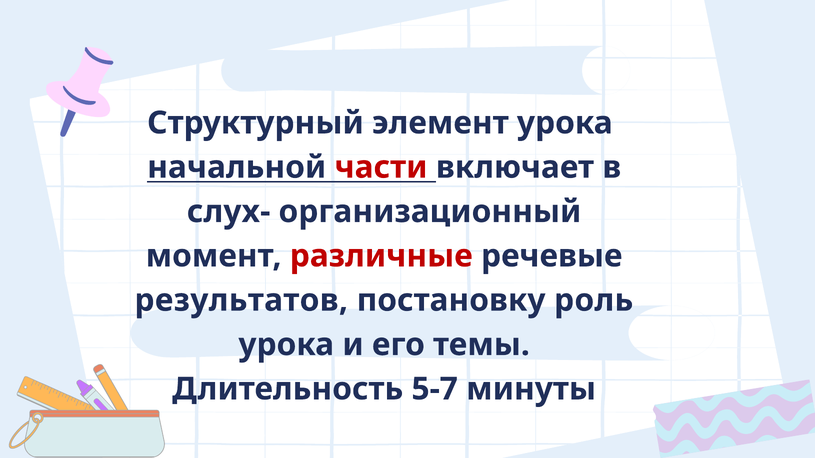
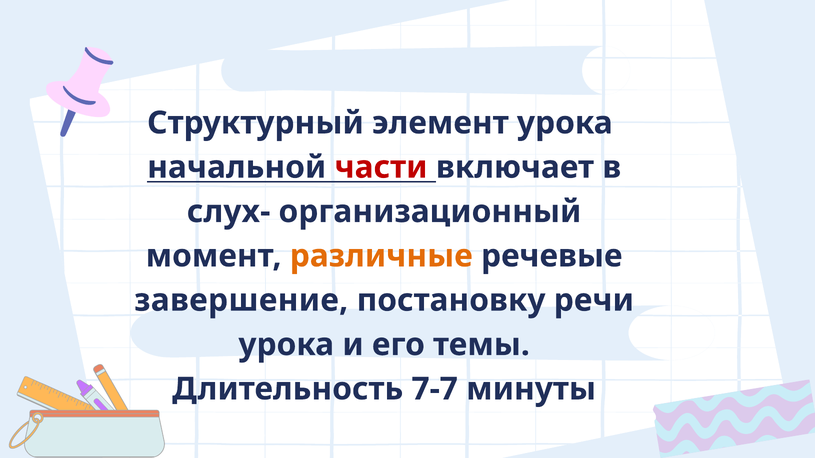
различные colour: red -> orange
результатов: результатов -> завершение
роль: роль -> речи
5-7: 5-7 -> 7-7
